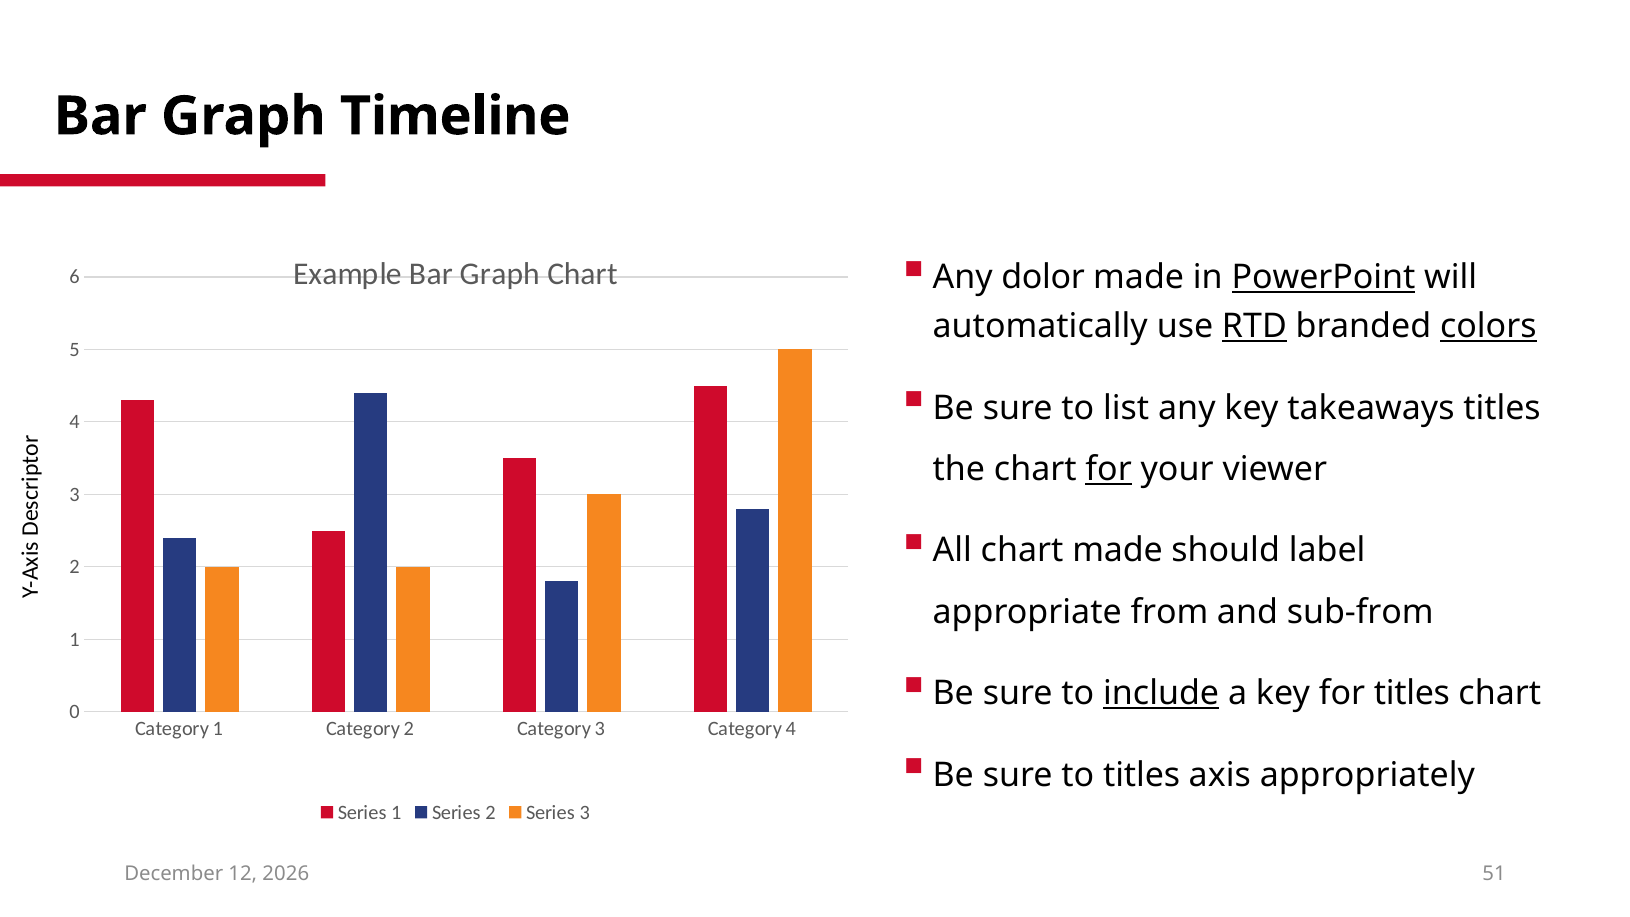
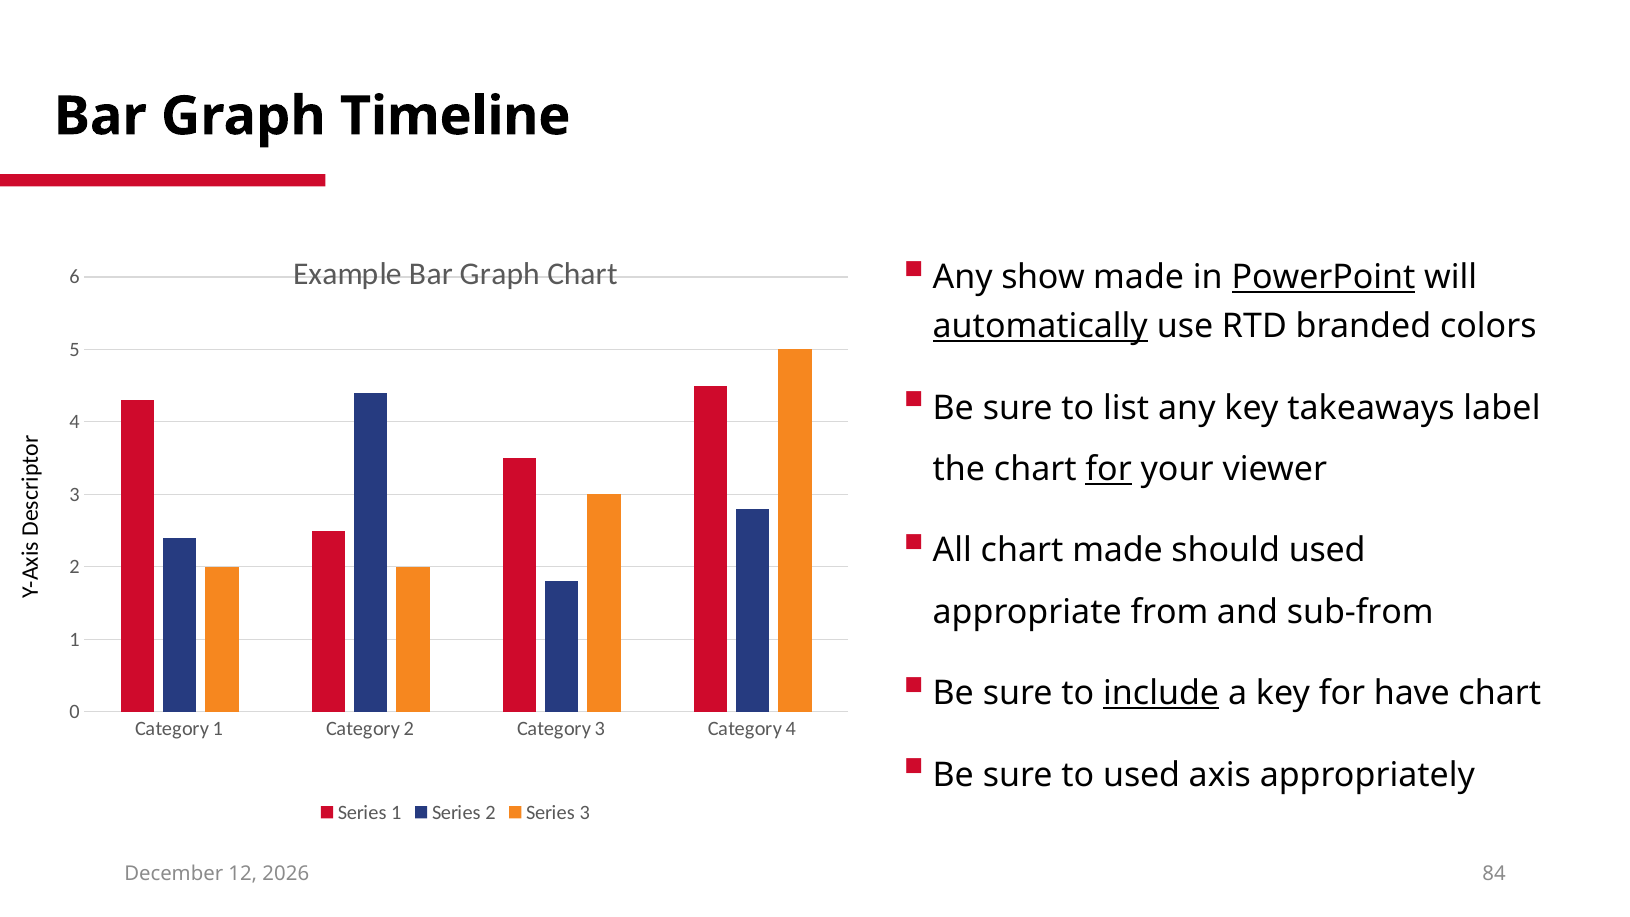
dolor: dolor -> show
automatically underline: none -> present
RTD underline: present -> none
colors underline: present -> none
takeaways titles: titles -> label
should label: label -> used
for titles: titles -> have
to titles: titles -> used
51: 51 -> 84
